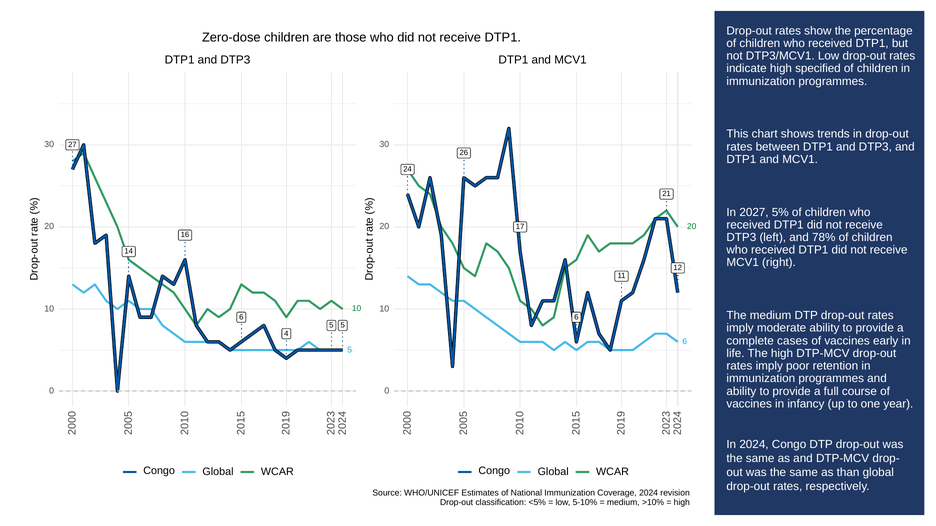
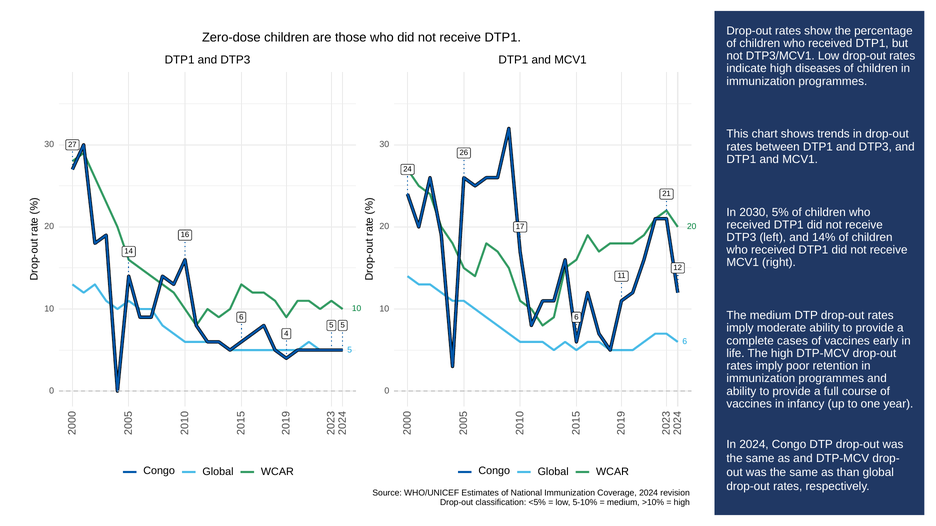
specified: specified -> diseases
2027: 2027 -> 2030
78%: 78% -> 14%
